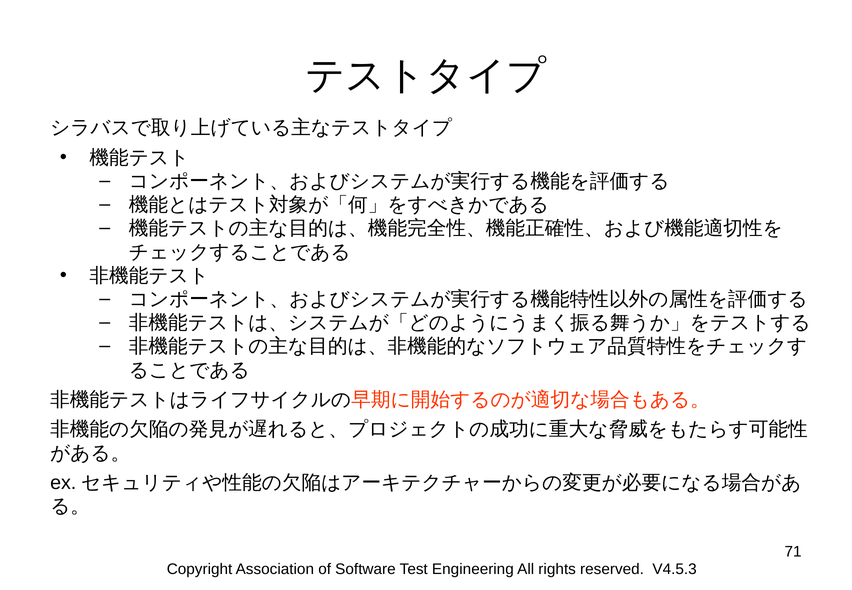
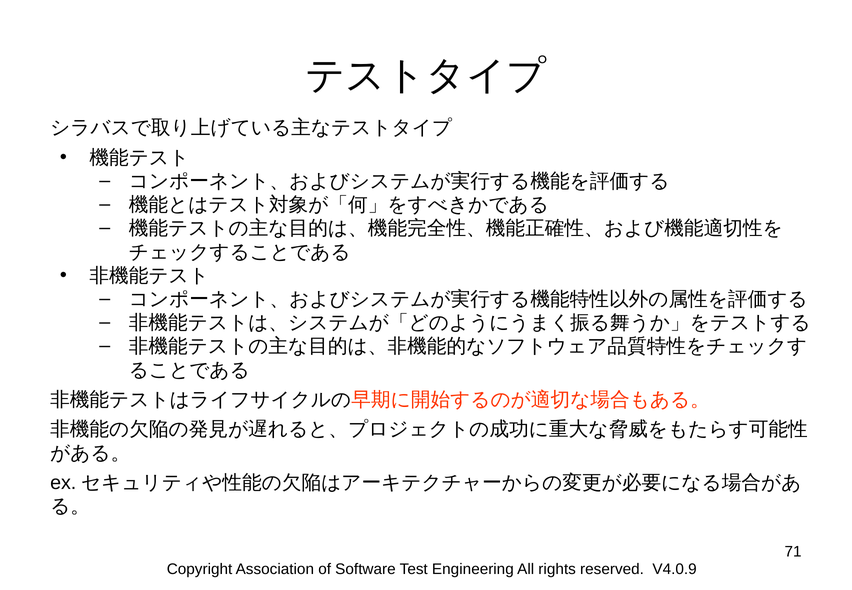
V4.5.3: V4.5.3 -> V4.0.9
